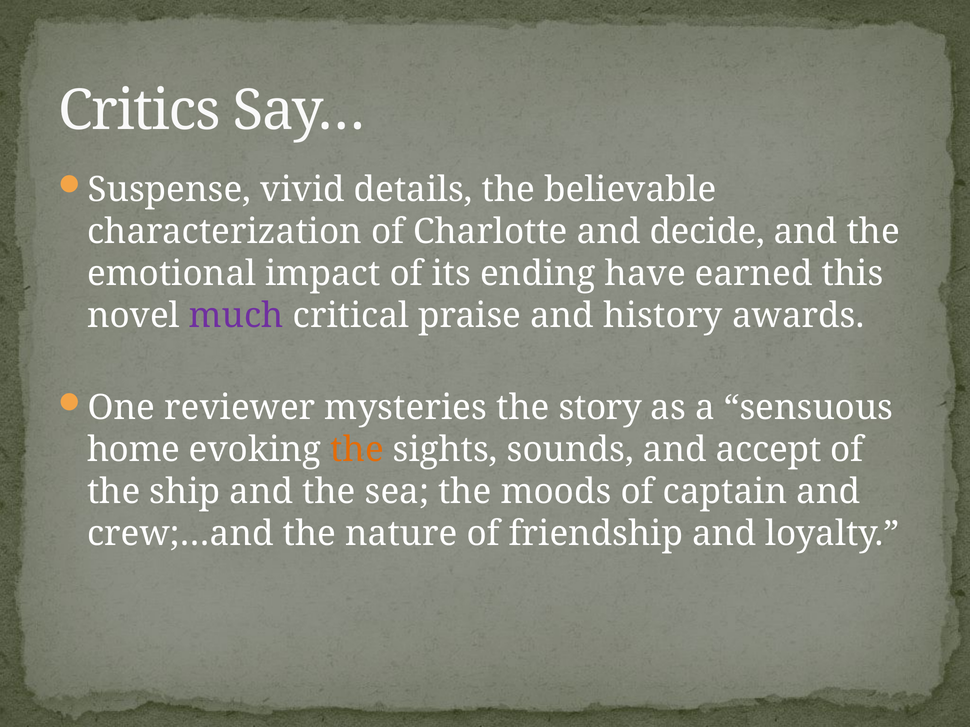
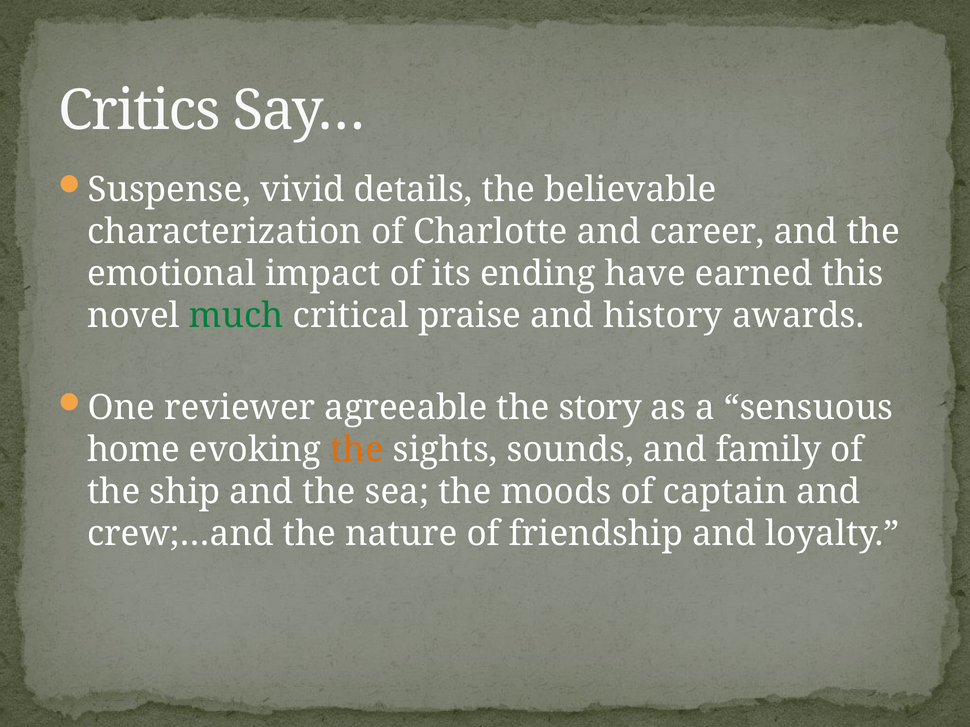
decide: decide -> career
much colour: purple -> green
mysteries: mysteries -> agreeable
accept: accept -> family
